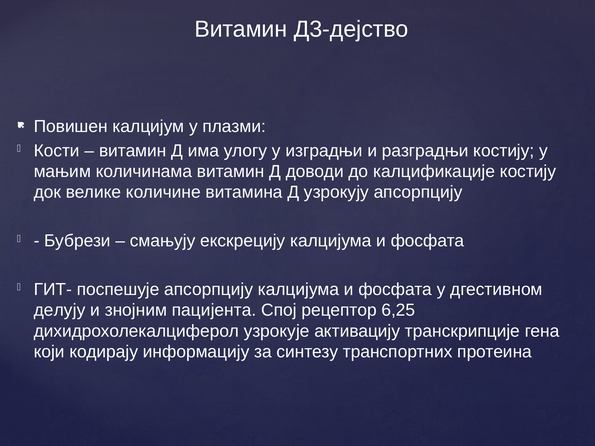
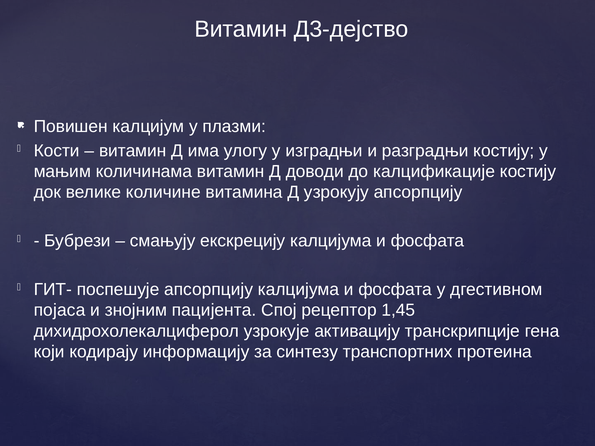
делују: делују -> појаса
6,25: 6,25 -> 1,45
